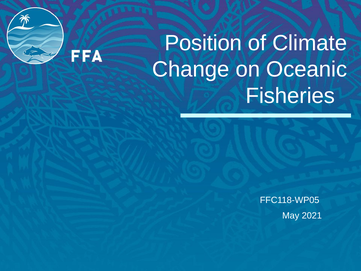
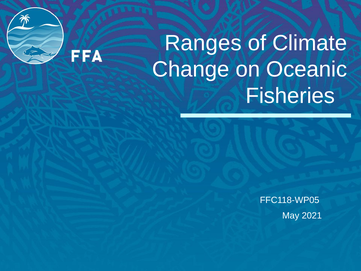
Position: Position -> Ranges
